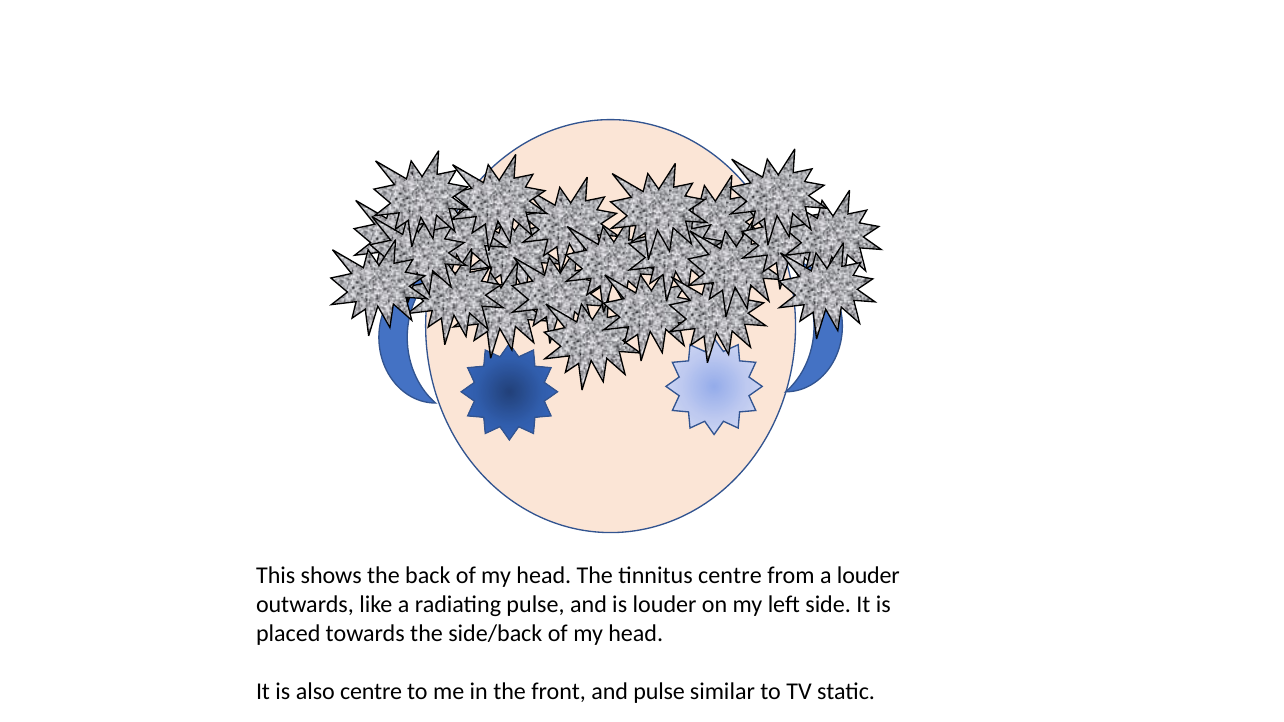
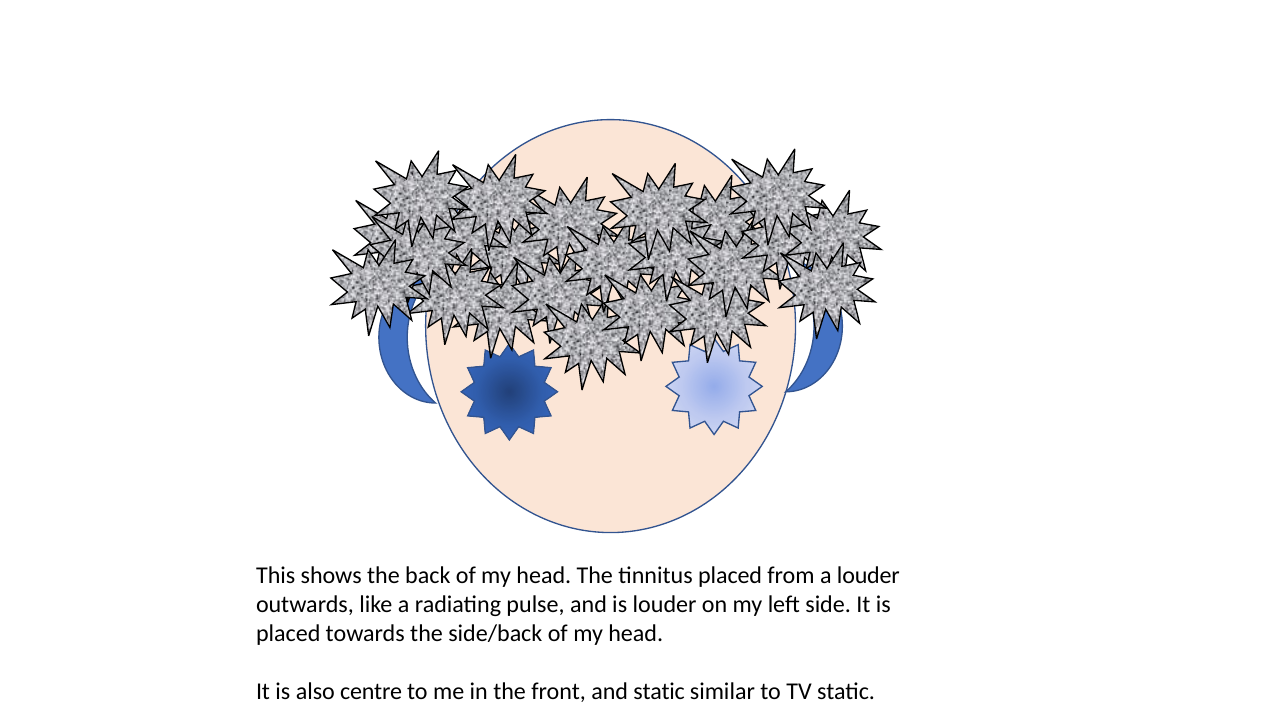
tinnitus centre: centre -> placed
and pulse: pulse -> static
